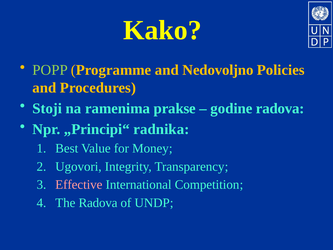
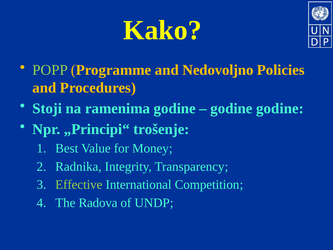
ramenima prakse: prakse -> godine
godine radova: radova -> godine
radnika: radnika -> trošenje
Ugovori: Ugovori -> Radnika
Effective colour: pink -> light green
